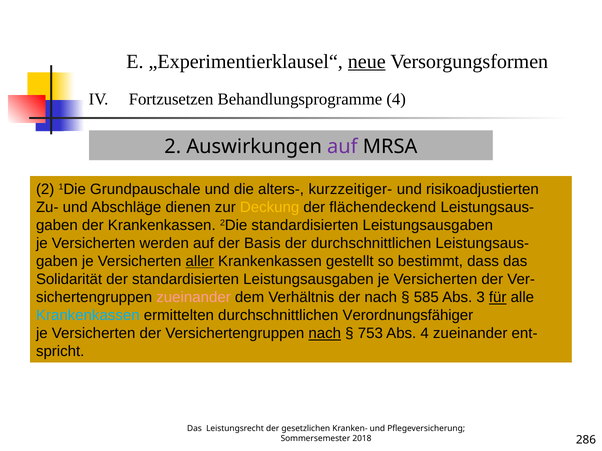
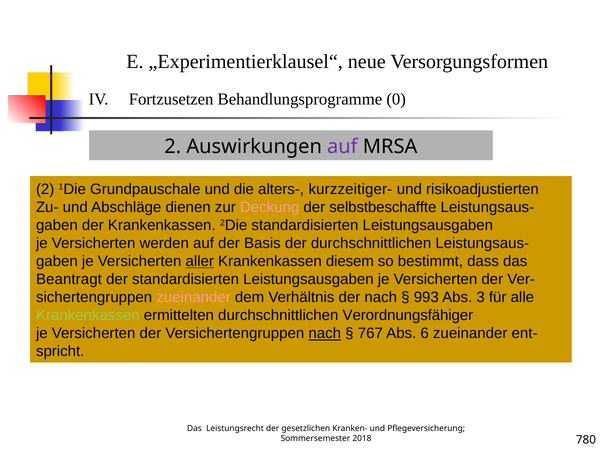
neue underline: present -> none
Behandlungsprogramme 4: 4 -> 0
Deckung colour: yellow -> pink
flächendeckend: flächendeckend -> selbstbeschaffte
gestellt: gestellt -> diesem
Solidarität: Solidarität -> Beantragt
585: 585 -> 993
für underline: present -> none
Krankenkassen at (88, 316) colour: light blue -> light green
753: 753 -> 767
Abs 4: 4 -> 6
286: 286 -> 780
